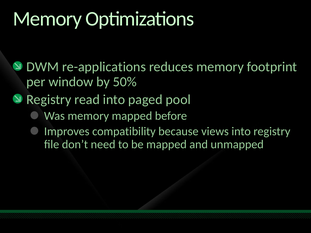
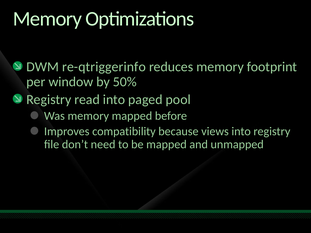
re-applications: re-applications -> re-qtriggerinfo
